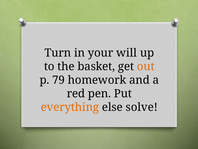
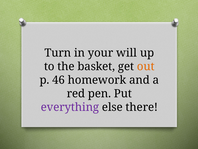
79: 79 -> 46
everything colour: orange -> purple
solve: solve -> there
